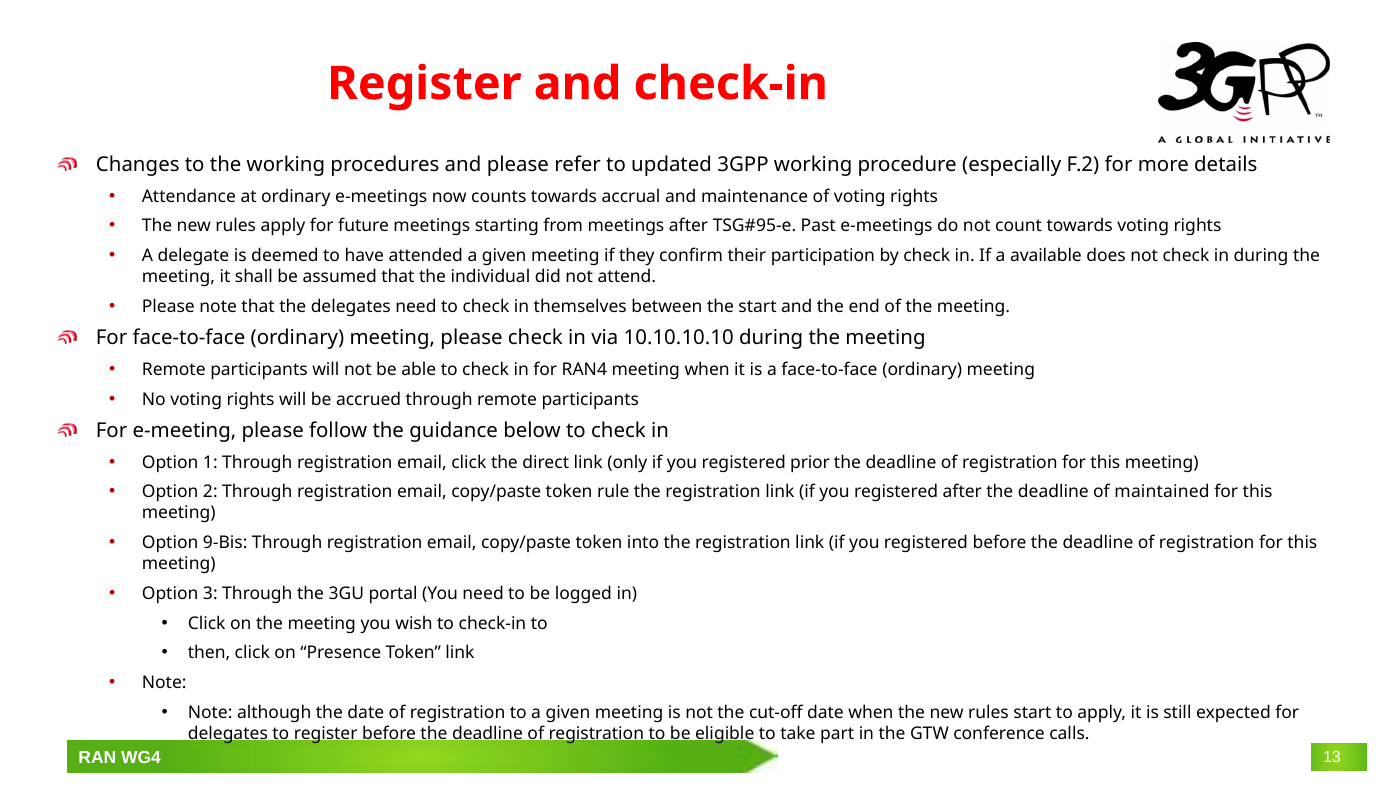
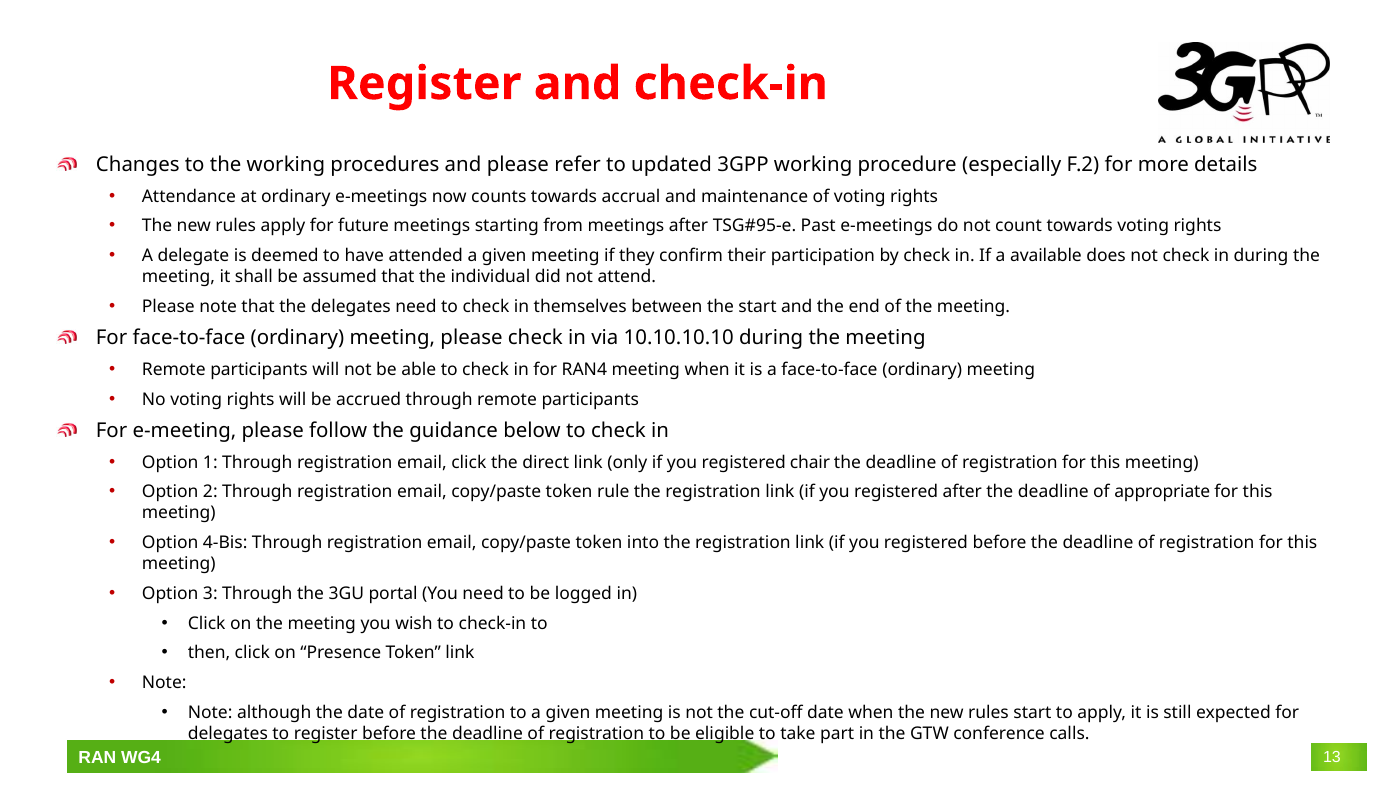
prior: prior -> chair
maintained: maintained -> appropriate
9-Bis: 9-Bis -> 4-Bis
